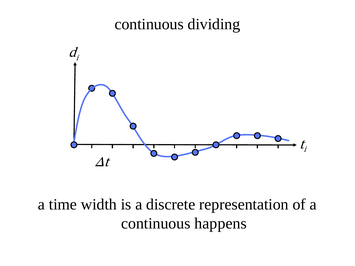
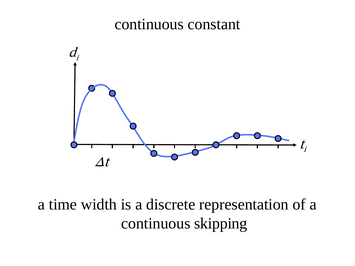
dividing: dividing -> constant
happens: happens -> skipping
